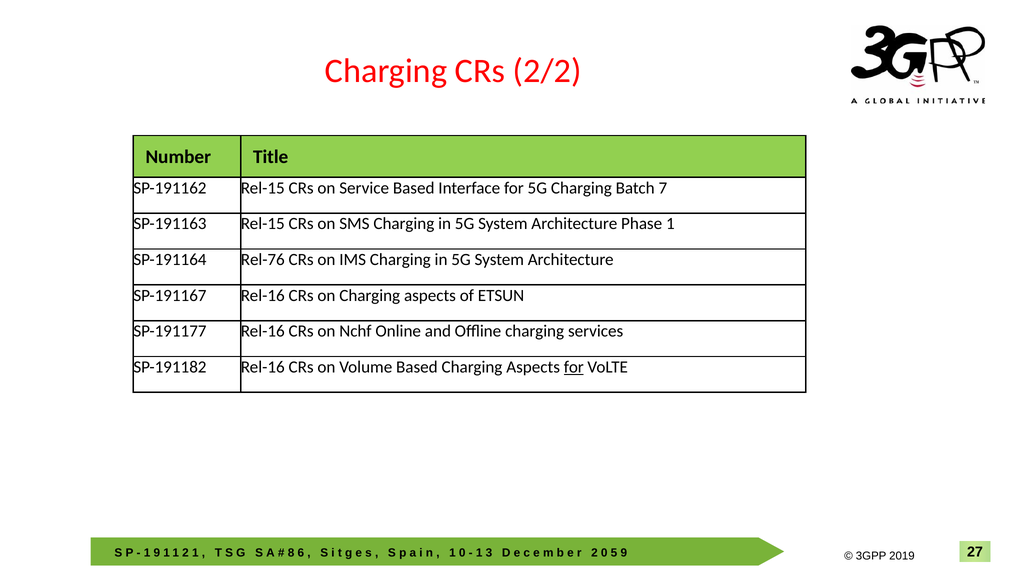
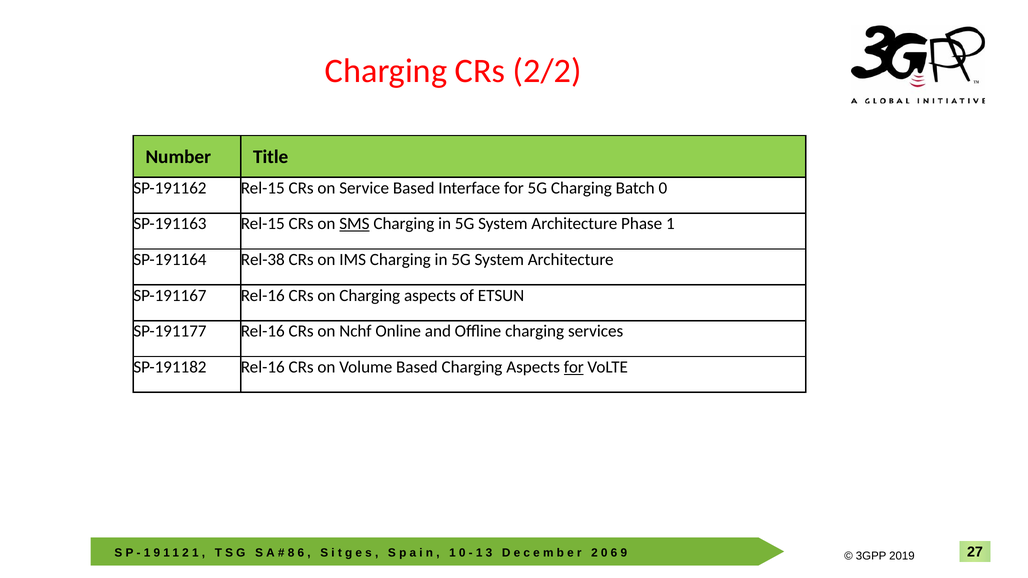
Batch 7: 7 -> 0
SMS underline: none -> present
Rel-76: Rel-76 -> Rel-38
5 at (614, 553): 5 -> 6
